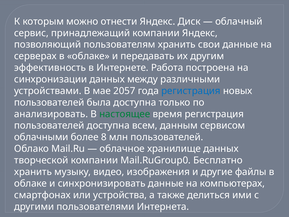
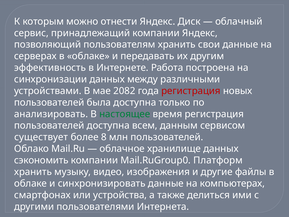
2057: 2057 -> 2082
регистрация at (191, 91) colour: blue -> red
облачными: облачными -> существует
творческой: творческой -> сэкономить
Бесплатно: Бесплатно -> Платформ
